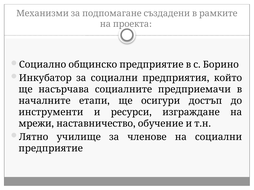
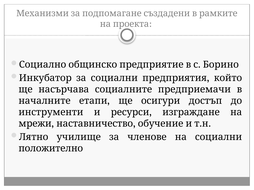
предприятие: предприятие -> положително
